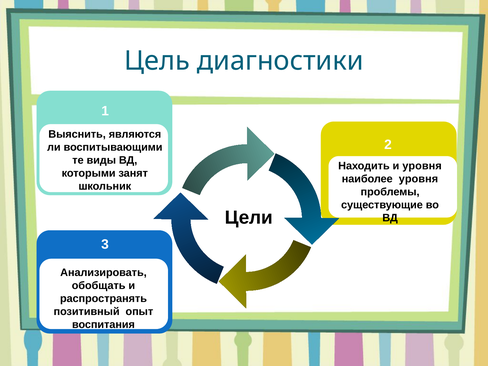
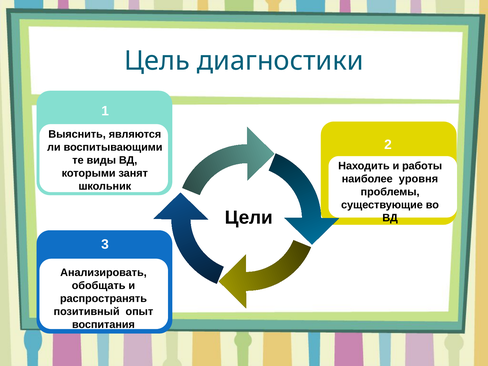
уровня at (422, 166): уровня -> работы
